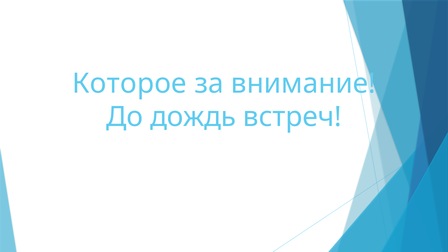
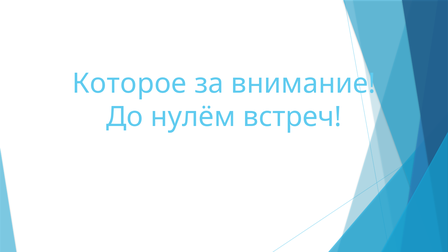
дождь: дождь -> нулём
